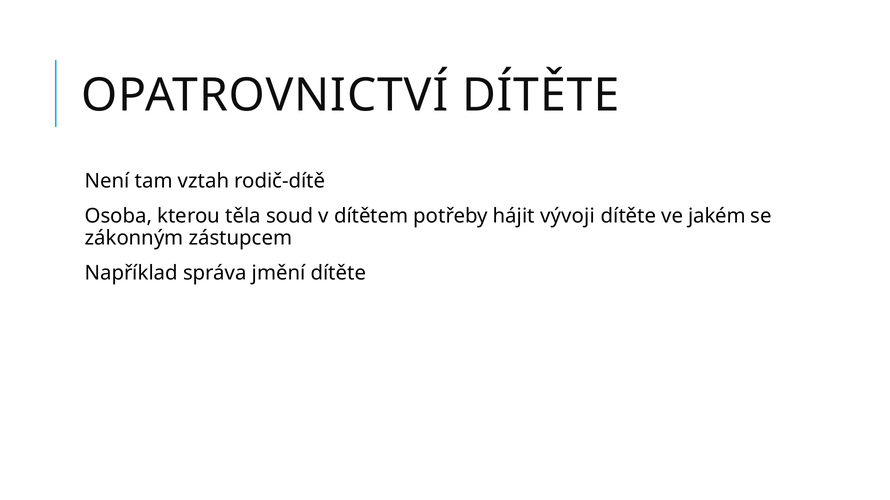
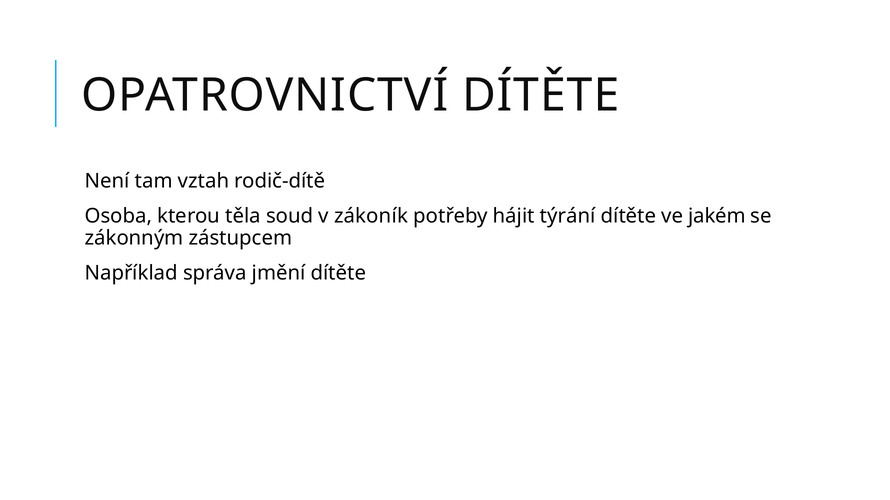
dítětem: dítětem -> zákoník
vývoji: vývoji -> týrání
